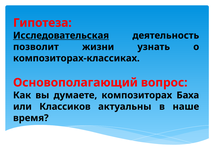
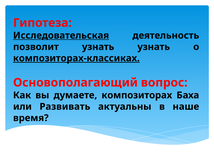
позволит жизни: жизни -> узнать
композиторах-классиках underline: none -> present
Классиков: Классиков -> Развивать
